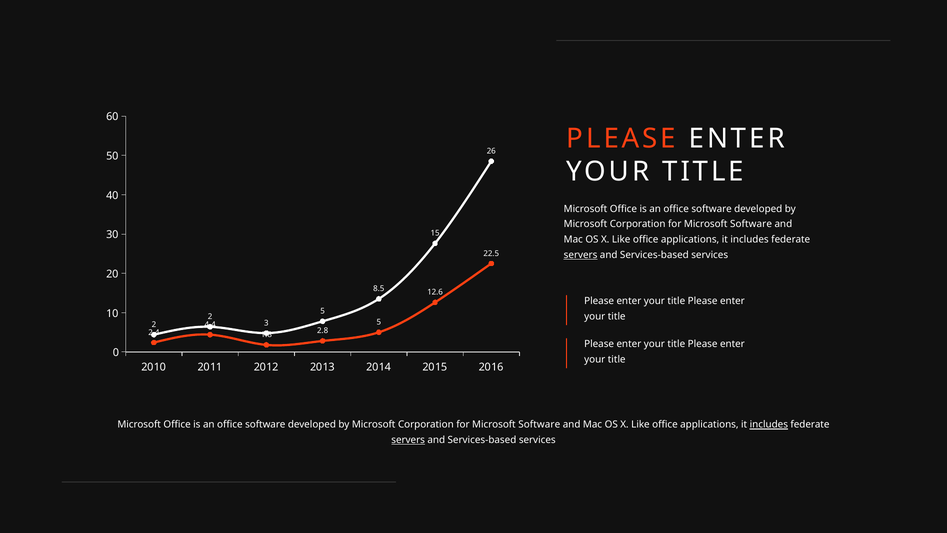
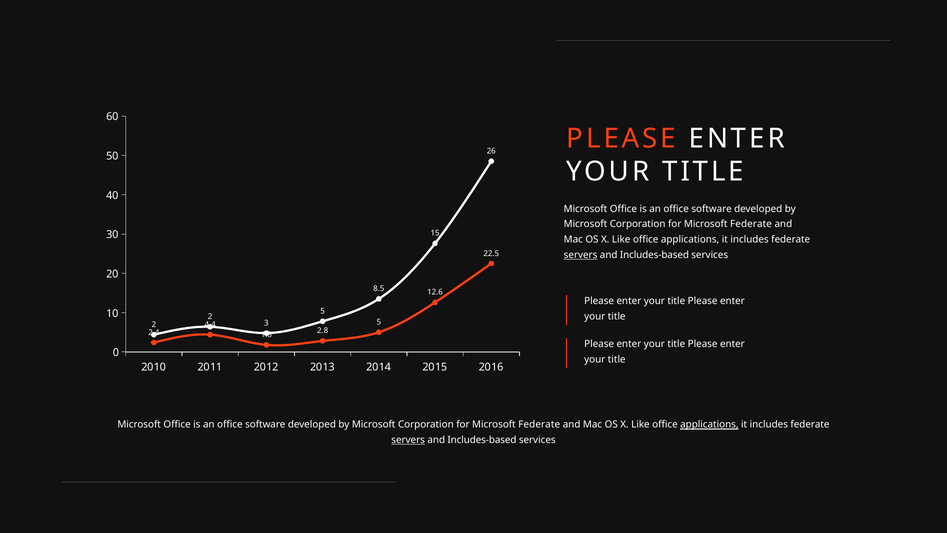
Software at (751, 224): Software -> Federate
Services-based at (654, 255): Services-based -> Includes-based
Software at (539, 424): Software -> Federate
applications at (709, 424) underline: none -> present
includes at (769, 424) underline: present -> none
Services-based at (482, 440): Services-based -> Includes-based
